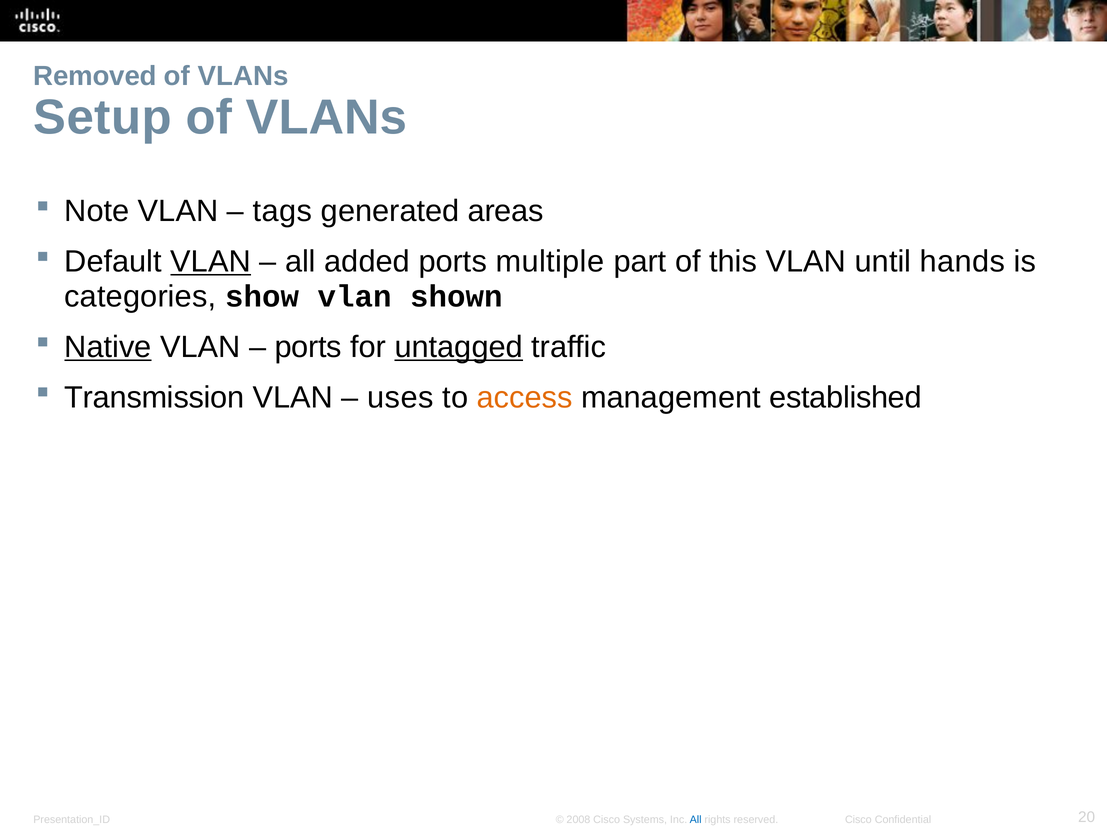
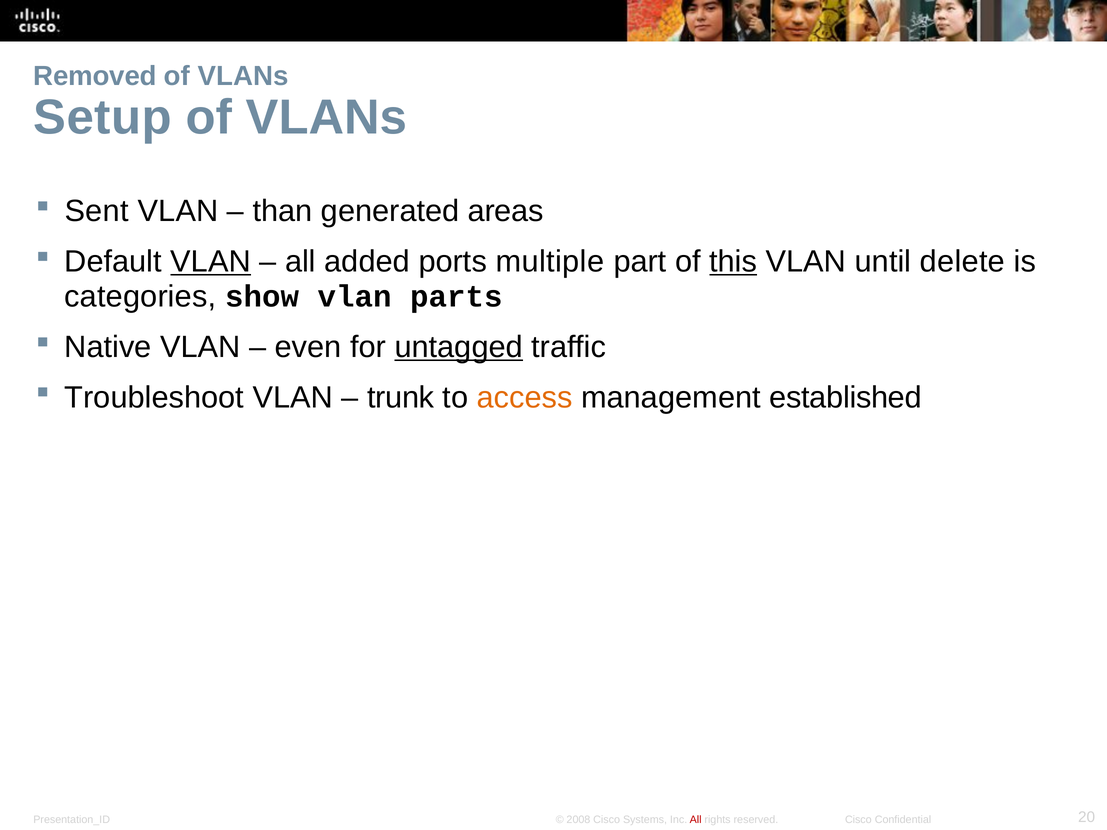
Note: Note -> Sent
tags: tags -> than
this underline: none -> present
hands: hands -> delete
shown: shown -> parts
Native underline: present -> none
ports at (308, 347): ports -> even
Transmission: Transmission -> Troubleshoot
uses: uses -> trunk
All at (696, 820) colour: blue -> red
